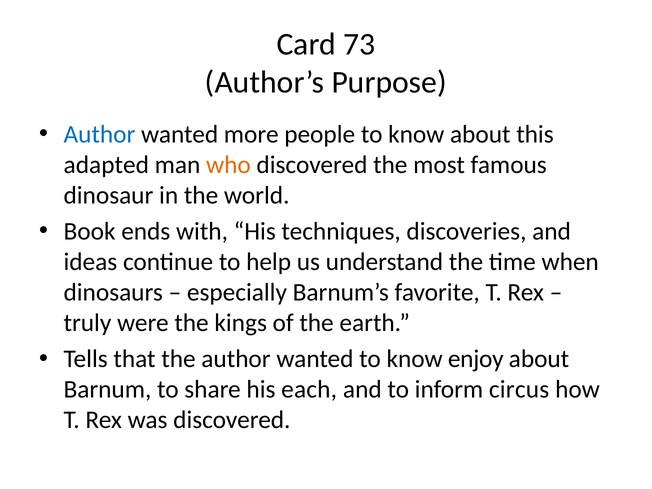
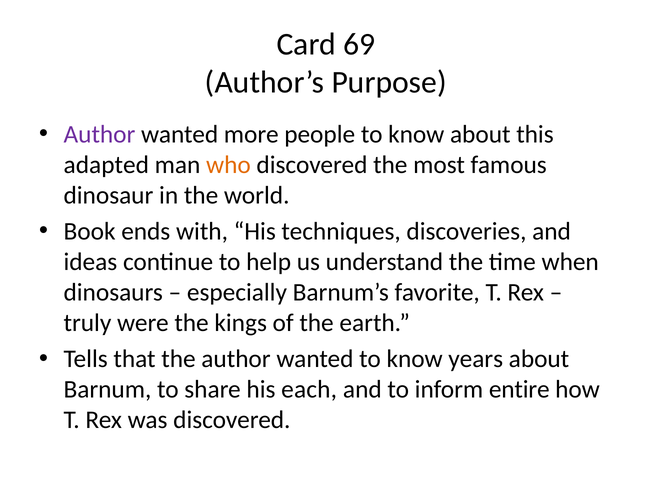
73: 73 -> 69
Author at (99, 134) colour: blue -> purple
enjoy: enjoy -> years
circus: circus -> entire
